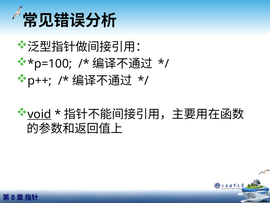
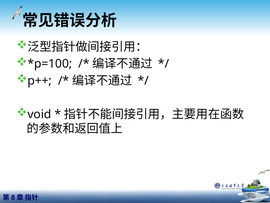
void underline: present -> none
